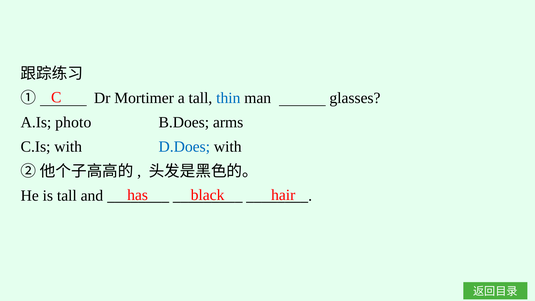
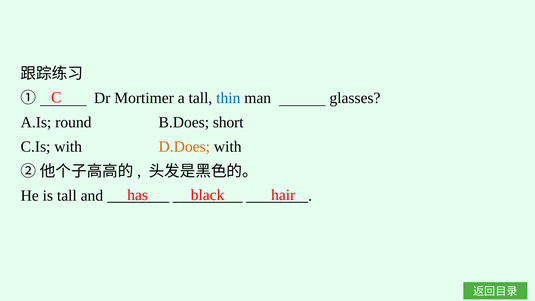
photo: photo -> round
arms: arms -> short
D.Does colour: blue -> orange
